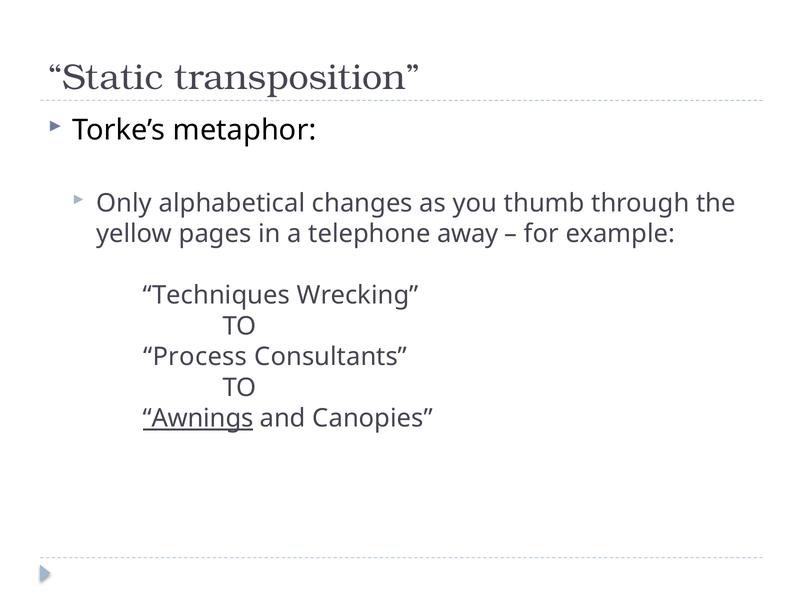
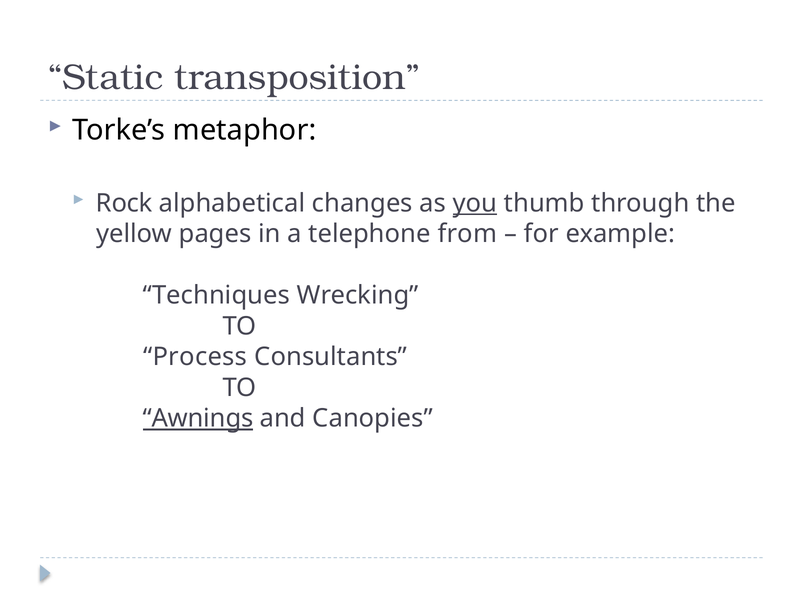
Only: Only -> Rock
you underline: none -> present
away: away -> from
